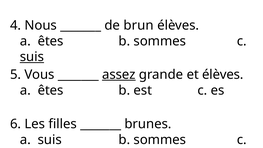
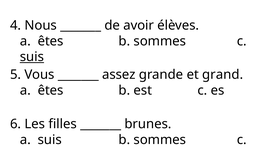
brun: brun -> avoir
assez underline: present -> none
et élèves: élèves -> grand
